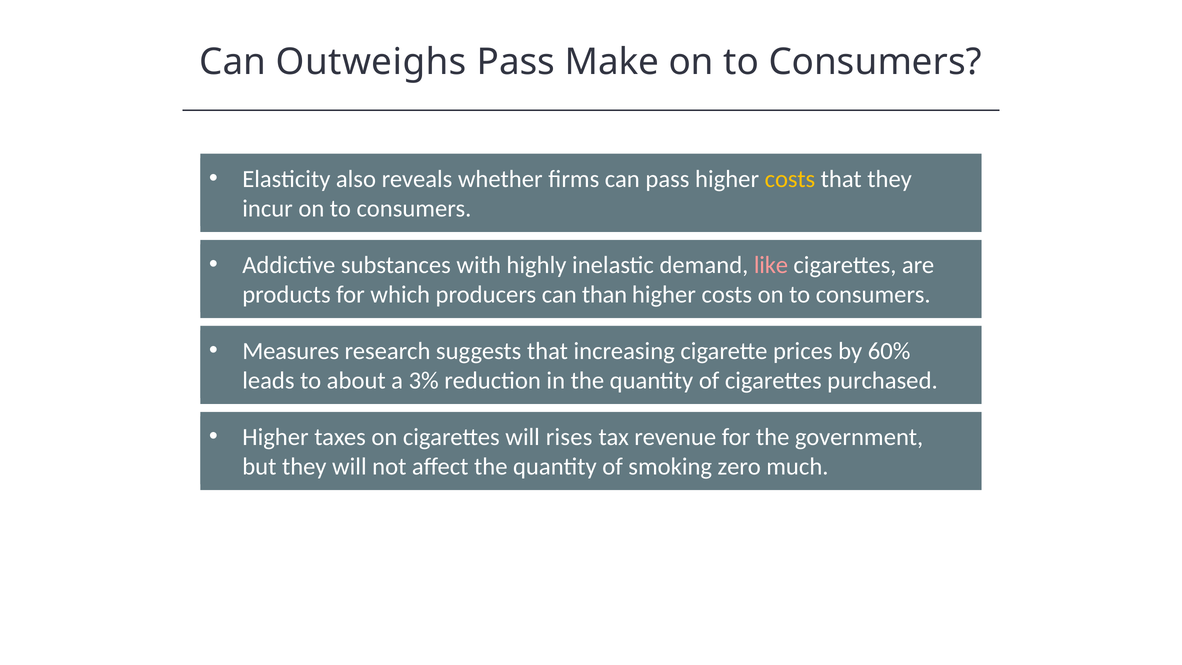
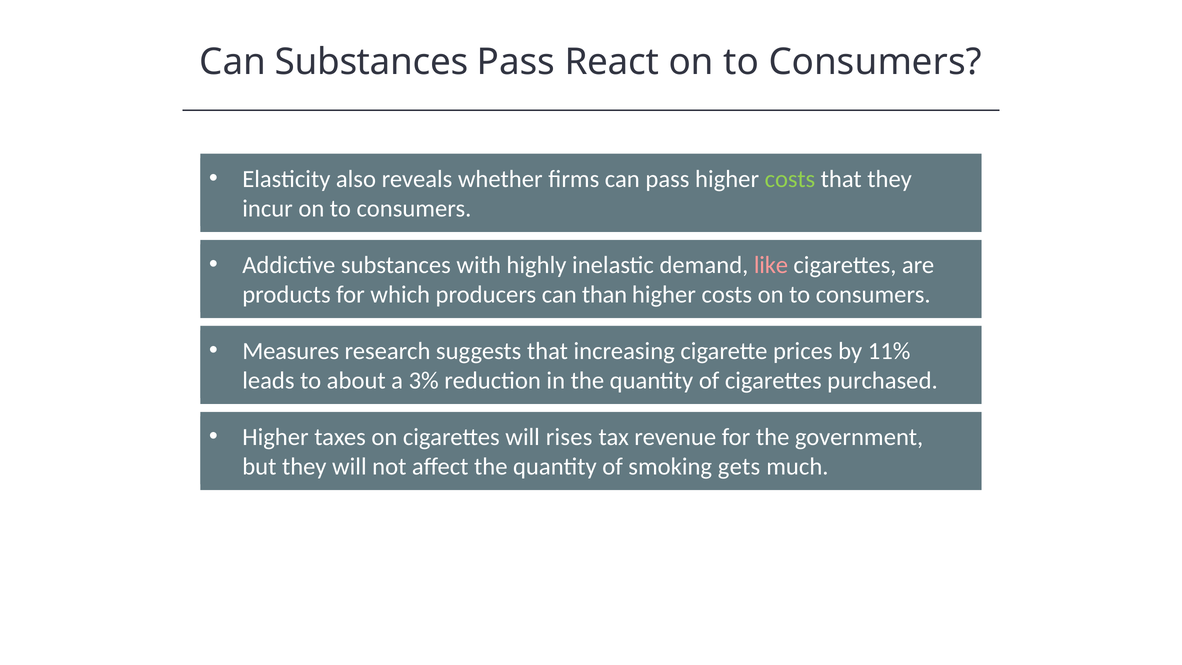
Can Outweighs: Outweighs -> Substances
Make: Make -> React
costs at (790, 179) colour: yellow -> light green
60%: 60% -> 11%
zero: zero -> gets
